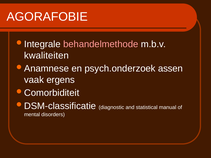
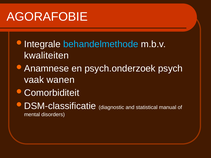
behandelmethode colour: pink -> light blue
assen: assen -> psych
ergens: ergens -> wanen
